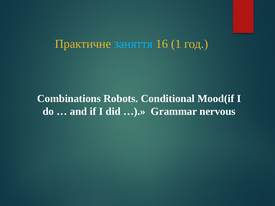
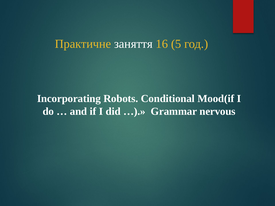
заняття colour: light blue -> white
1: 1 -> 5
Combinations: Combinations -> Incorporating
